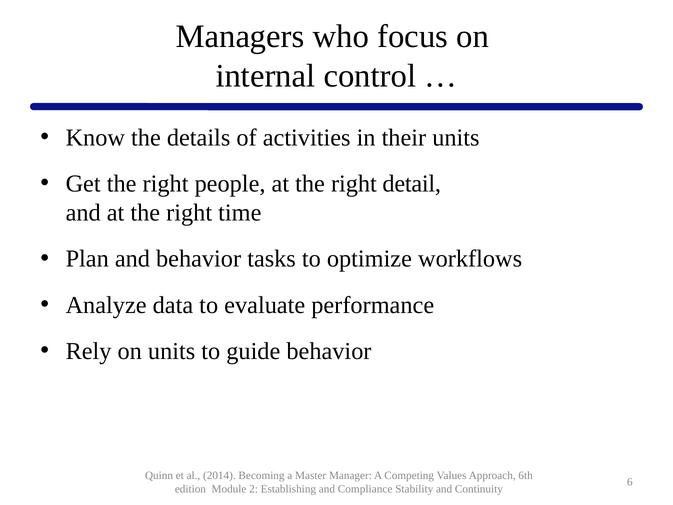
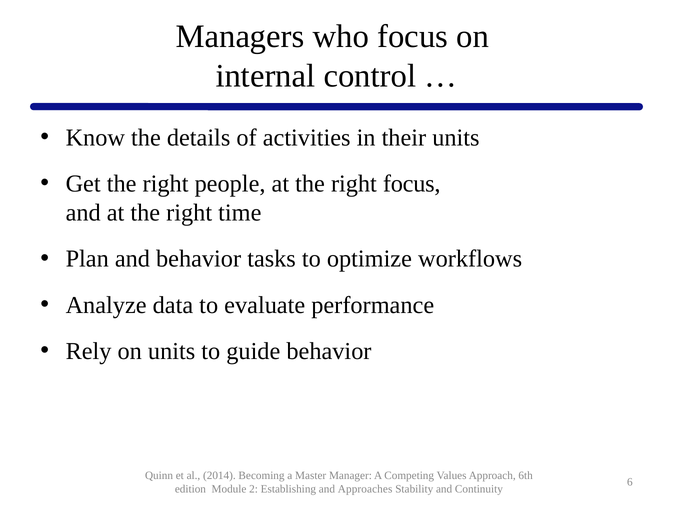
right detail: detail -> focus
Compliance: Compliance -> Approaches
